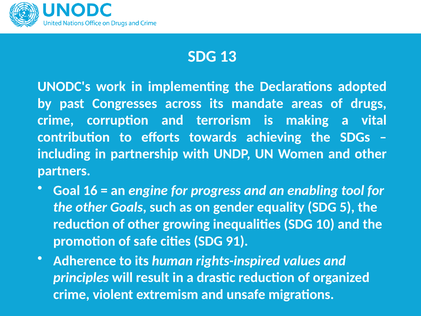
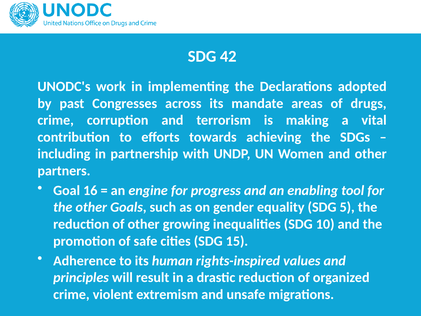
13: 13 -> 42
91: 91 -> 15
